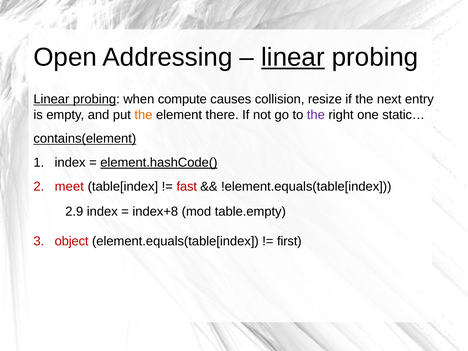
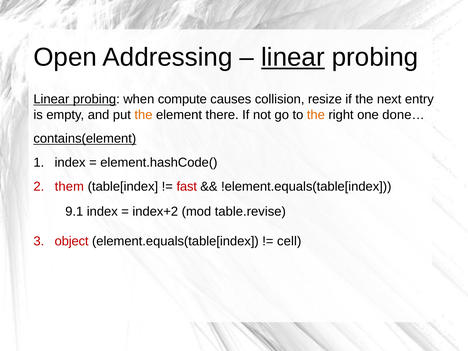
the at (316, 115) colour: purple -> orange
static…: static… -> done…
element.hashCode( underline: present -> none
meet: meet -> them
2.9: 2.9 -> 9.1
index+8: index+8 -> index+2
table.empty: table.empty -> table.revise
first: first -> cell
